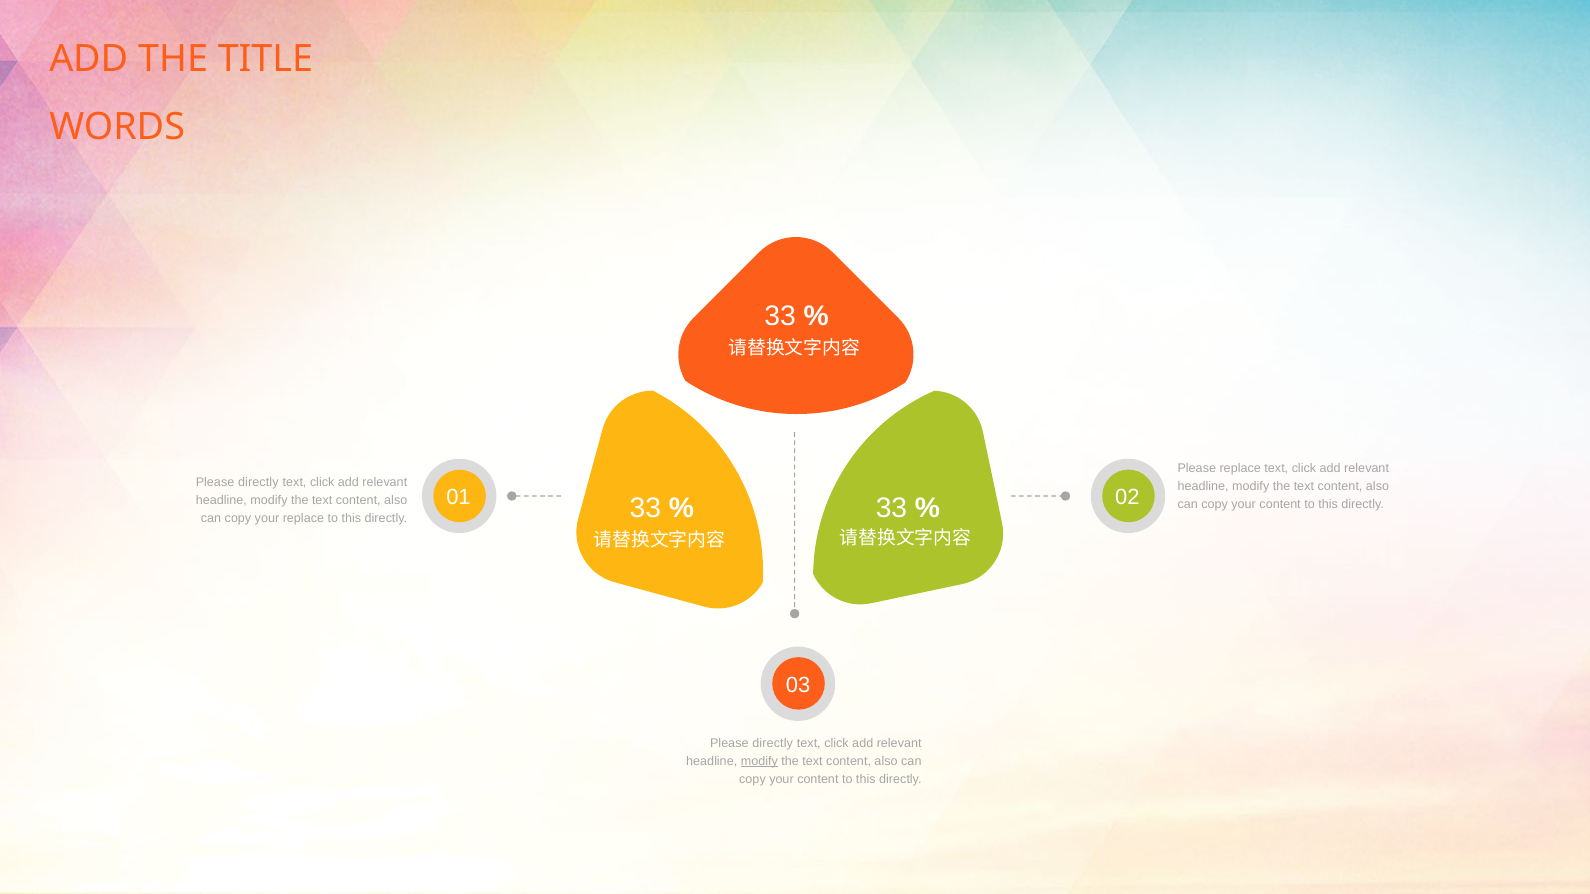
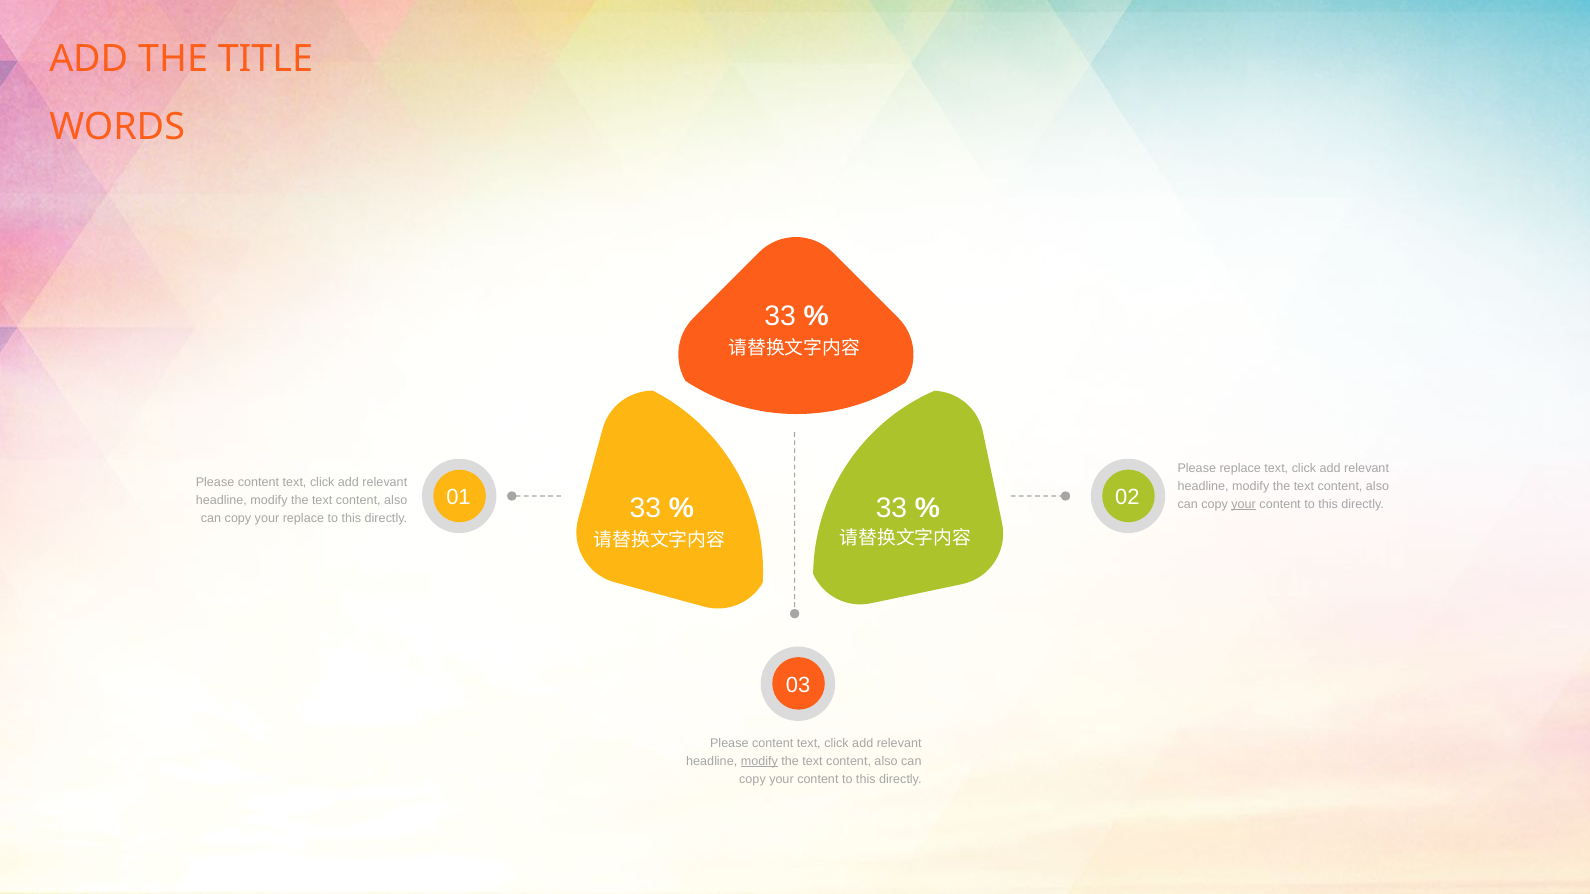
directly at (258, 482): directly -> content
your at (1244, 504) underline: none -> present
directly at (773, 743): directly -> content
